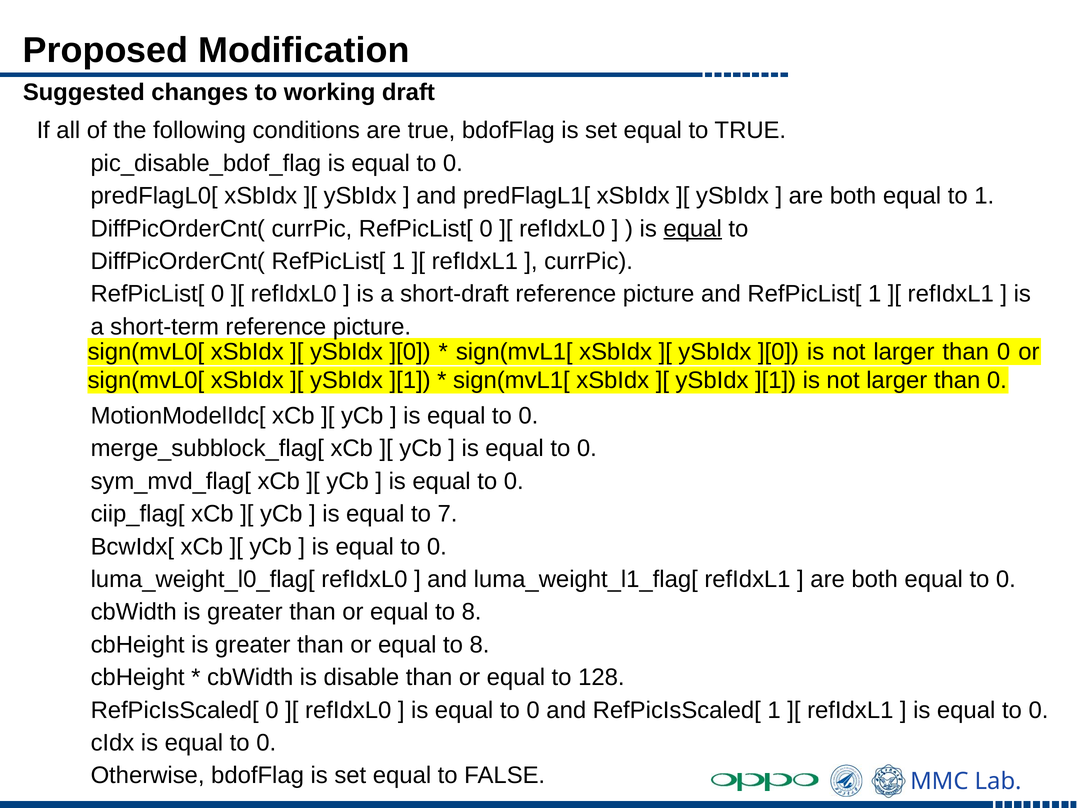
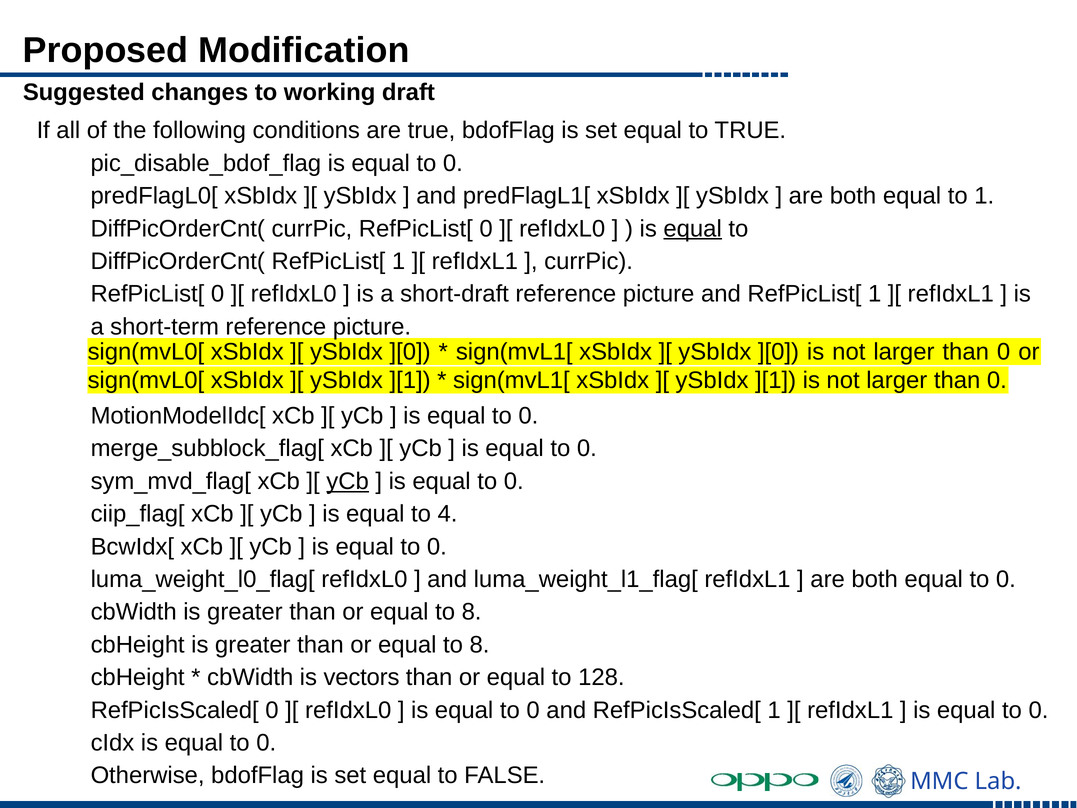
yCb at (348, 481) underline: none -> present
7: 7 -> 4
disable: disable -> vectors
